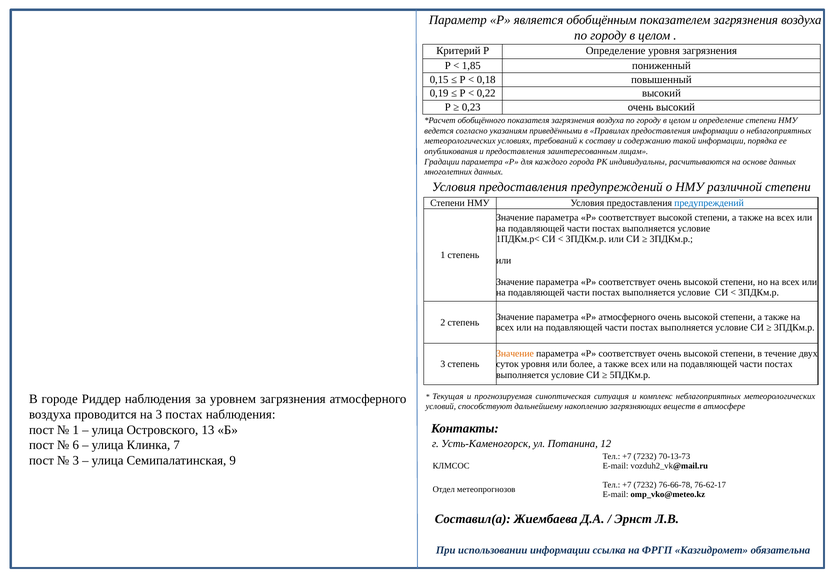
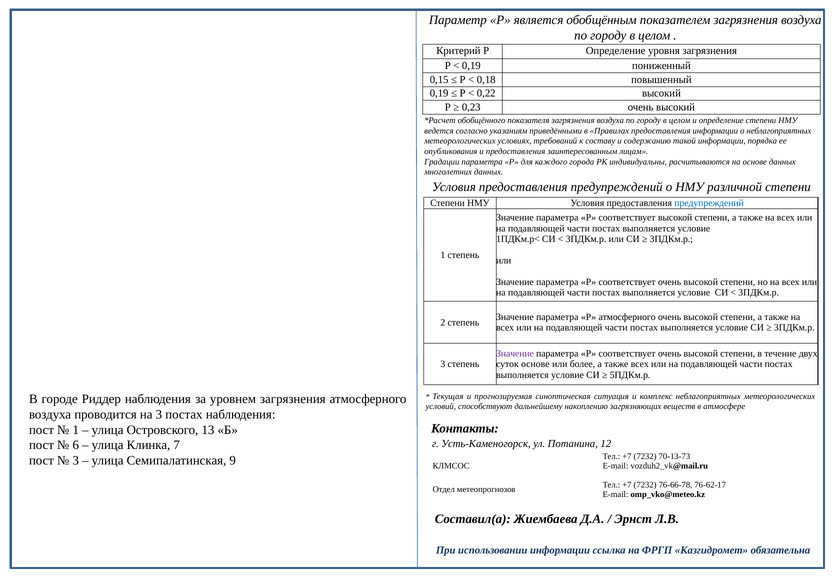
1,85 at (471, 66): 1,85 -> 0,19
Значение at (515, 354) colour: orange -> purple
суток уровня: уровня -> основе
